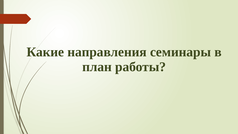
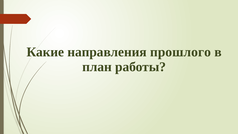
семинары: семинары -> прошлого
